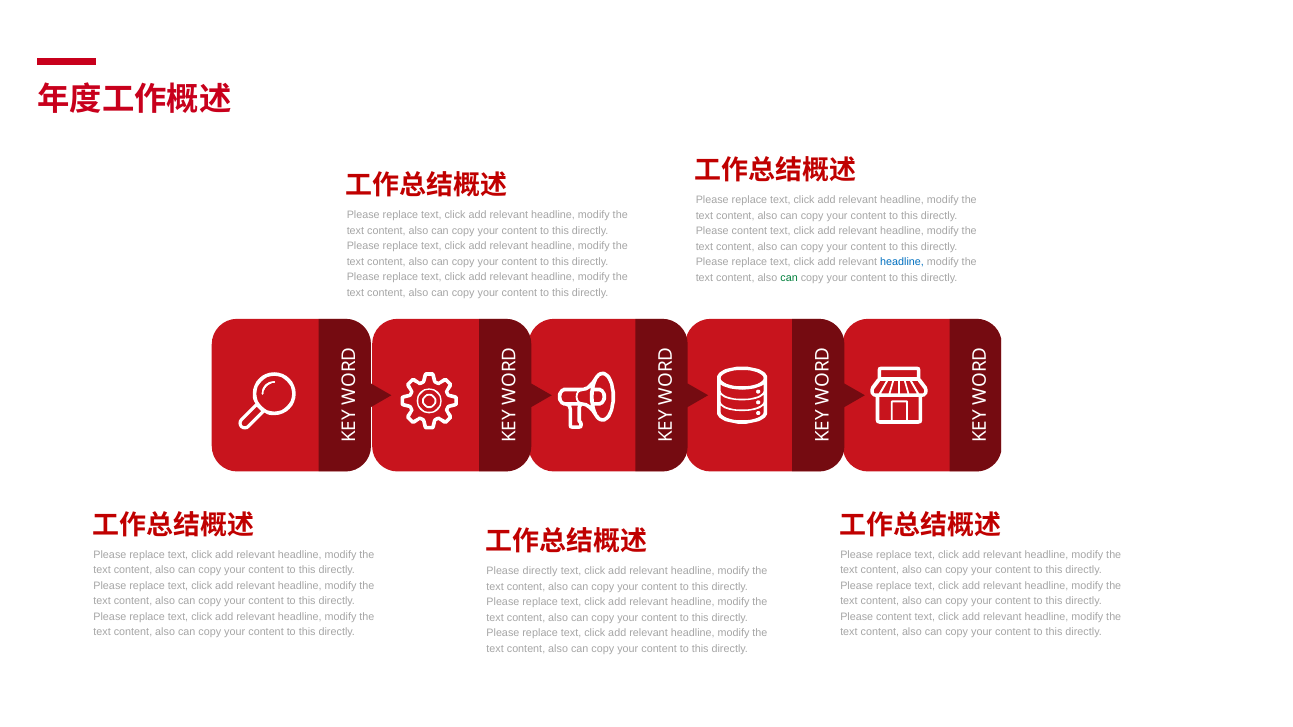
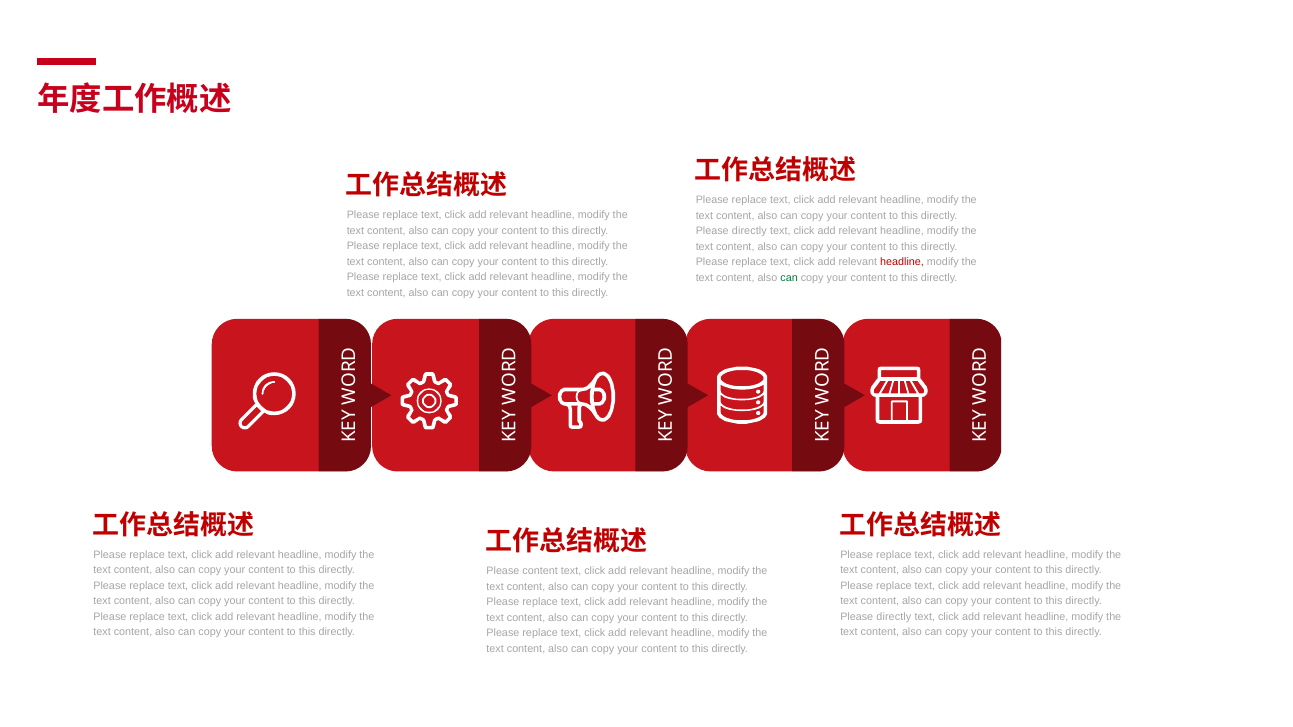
content at (749, 231): content -> directly
headline at (902, 262) colour: blue -> red
Please directly: directly -> content
content at (894, 617): content -> directly
